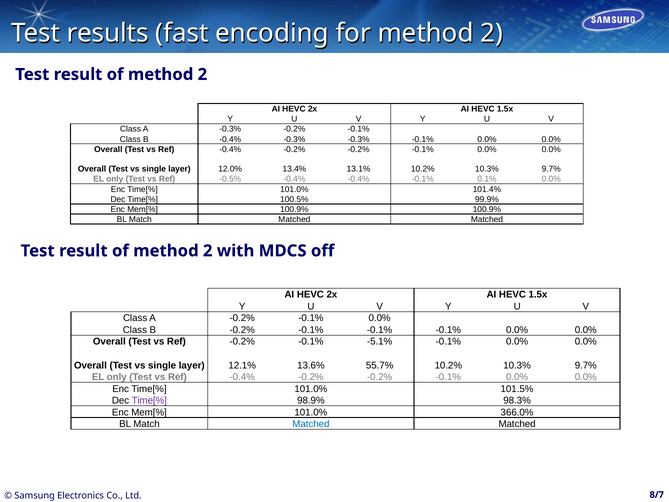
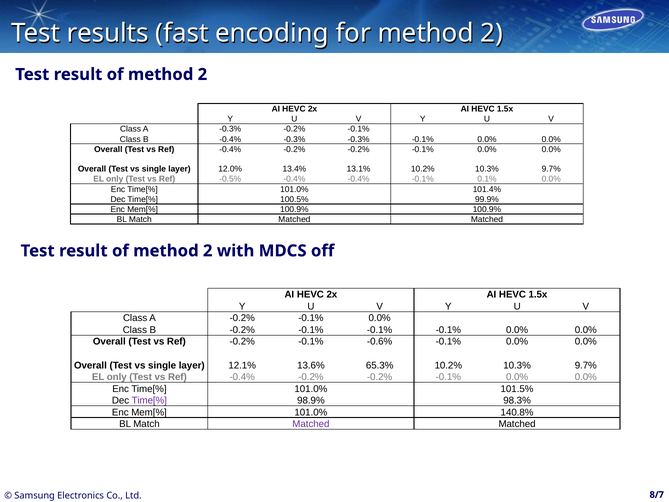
-5.1%: -5.1% -> -0.6%
55.7%: 55.7% -> 65.3%
366.0%: 366.0% -> 140.8%
Matched at (311, 424) colour: blue -> purple
